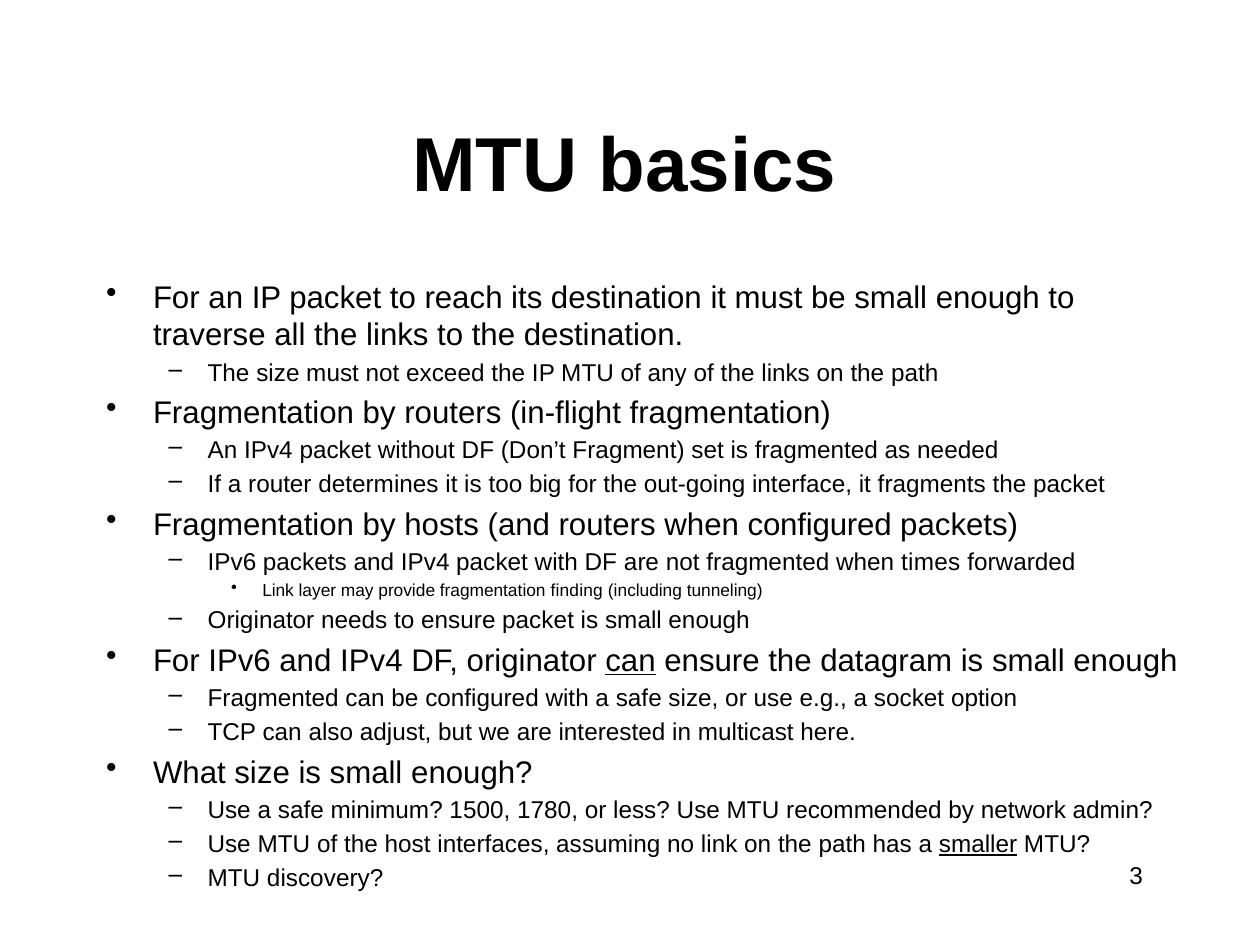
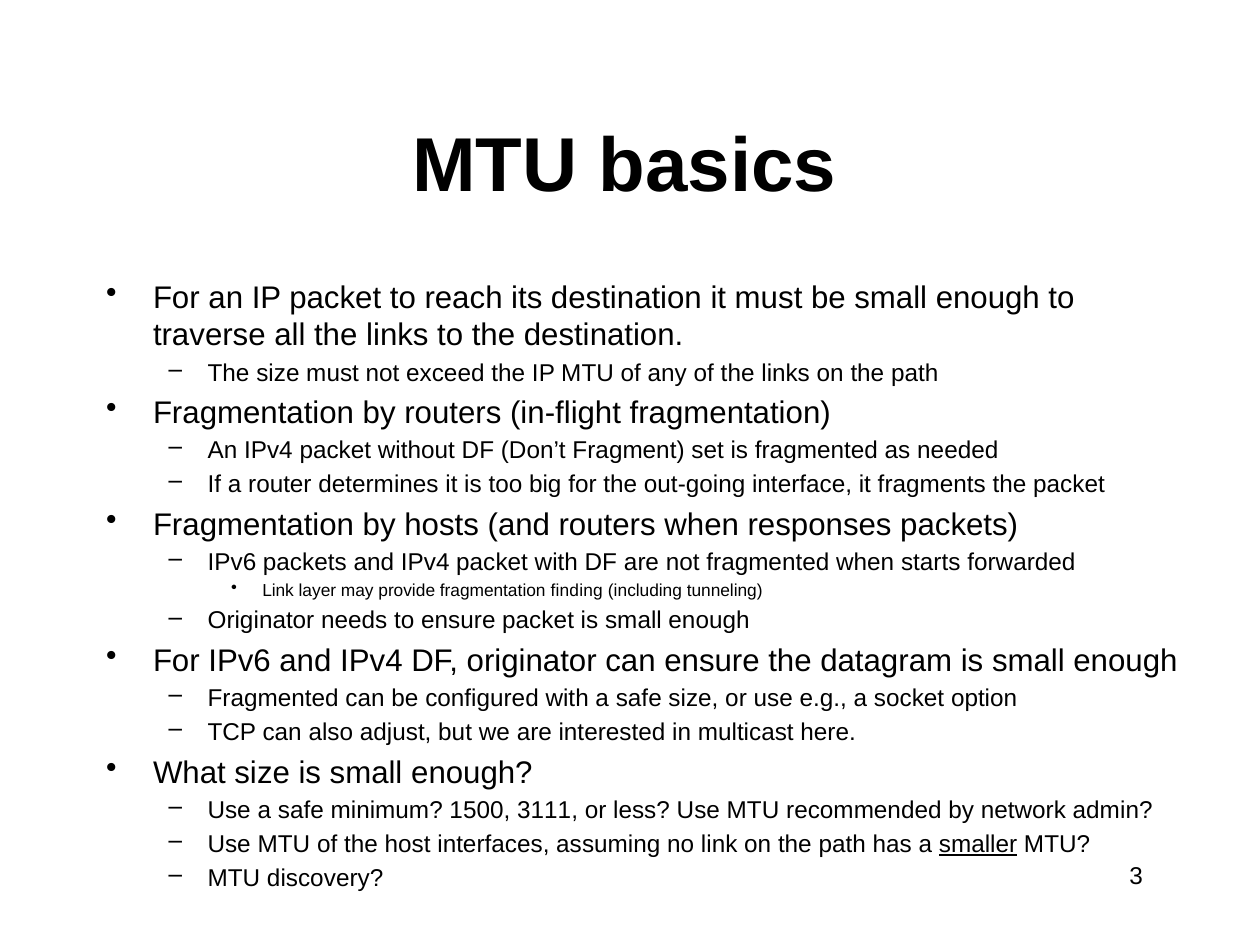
when configured: configured -> responses
times: times -> starts
can at (630, 661) underline: present -> none
1780: 1780 -> 3111
